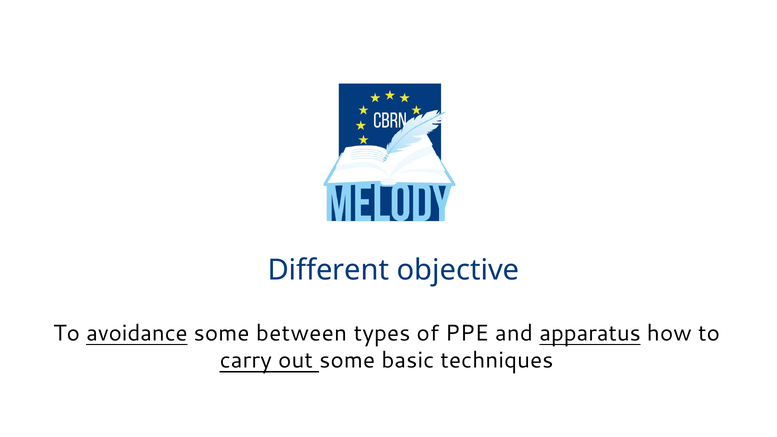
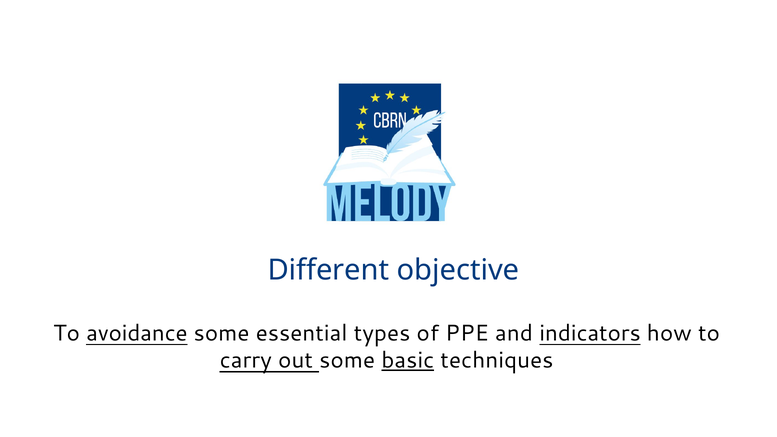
between: between -> essential
apparatus: apparatus -> indicators
basic underline: none -> present
